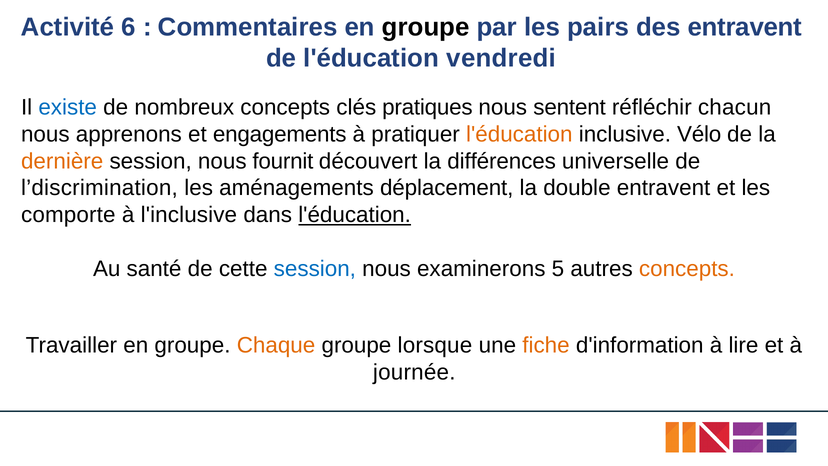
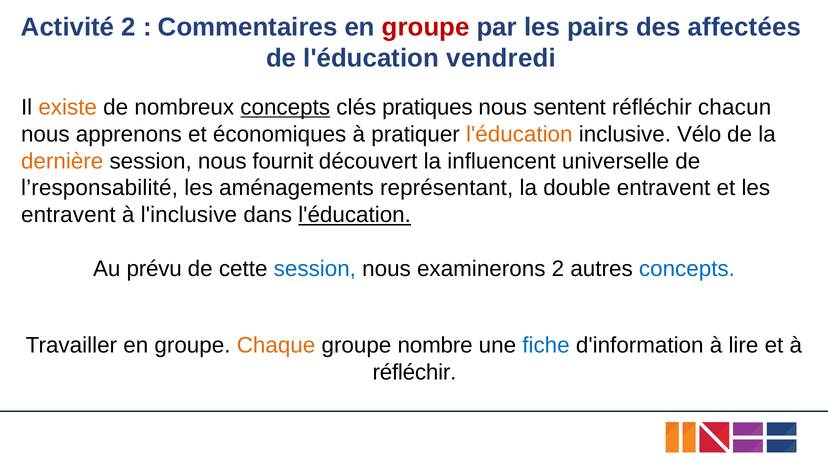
Activité 6: 6 -> 2
groupe at (426, 27) colour: black -> red
des entravent: entravent -> affectées
existe colour: blue -> orange
concepts at (285, 107) underline: none -> present
engagements: engagements -> économiques
différences: différences -> influencent
l’discrimination: l’discrimination -> l’responsabilité
déplacement: déplacement -> représentant
comporte at (68, 215): comporte -> entravent
santé: santé -> prévu
examinerons 5: 5 -> 2
concepts at (687, 269) colour: orange -> blue
lorsque: lorsque -> nombre
fiche colour: orange -> blue
journée at (414, 372): journée -> réfléchir
